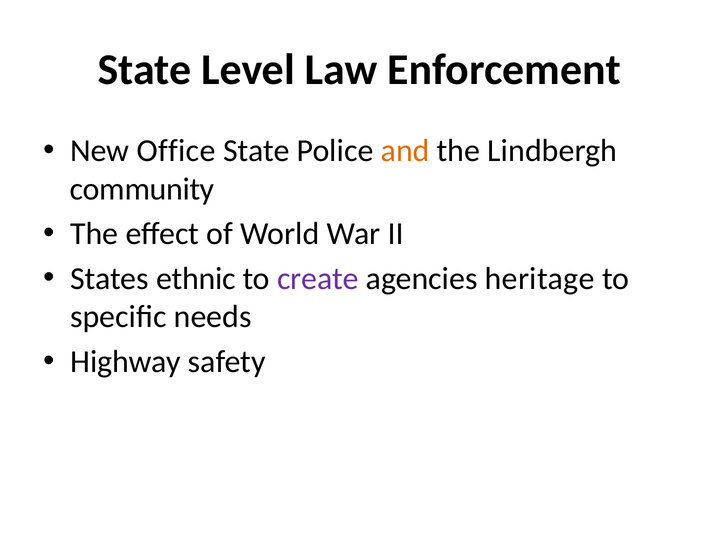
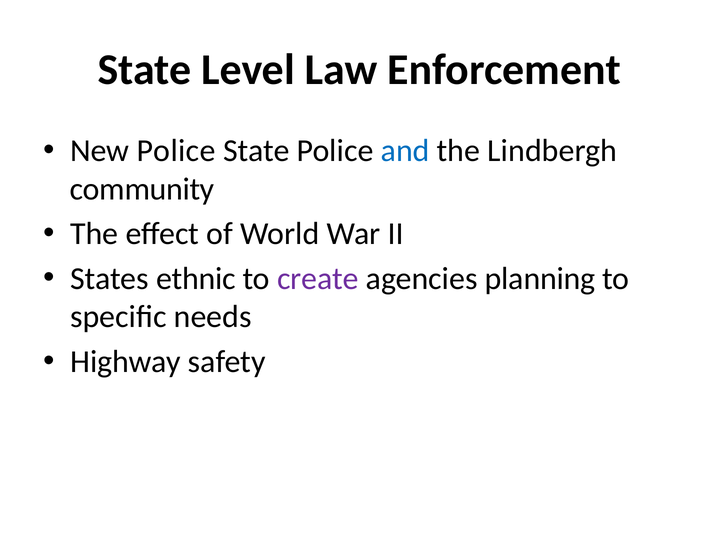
New Office: Office -> Police
and colour: orange -> blue
heritage: heritage -> planning
